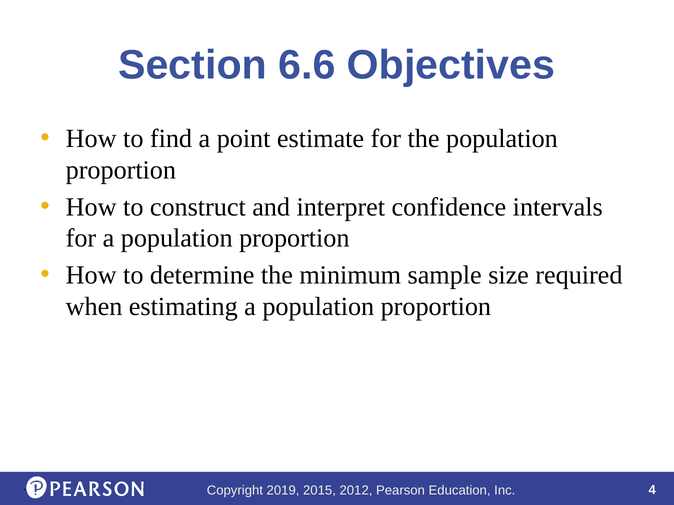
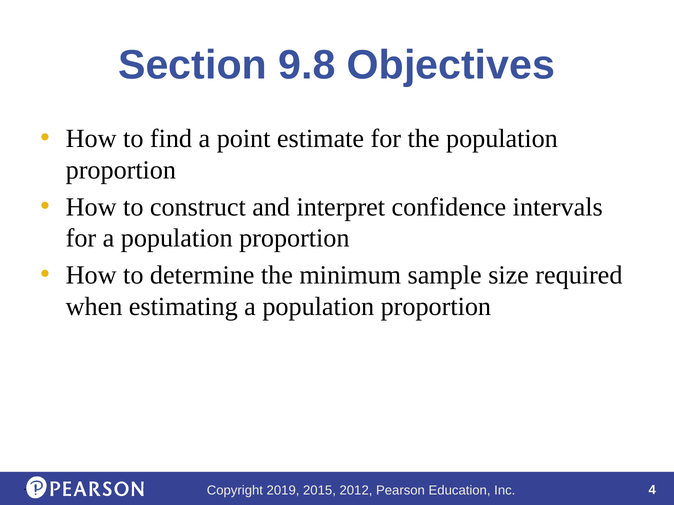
6.6: 6.6 -> 9.8
